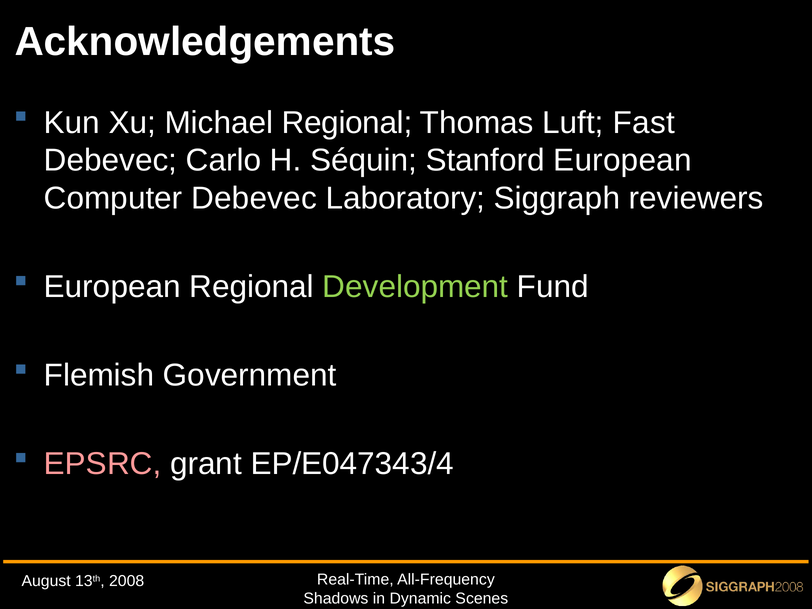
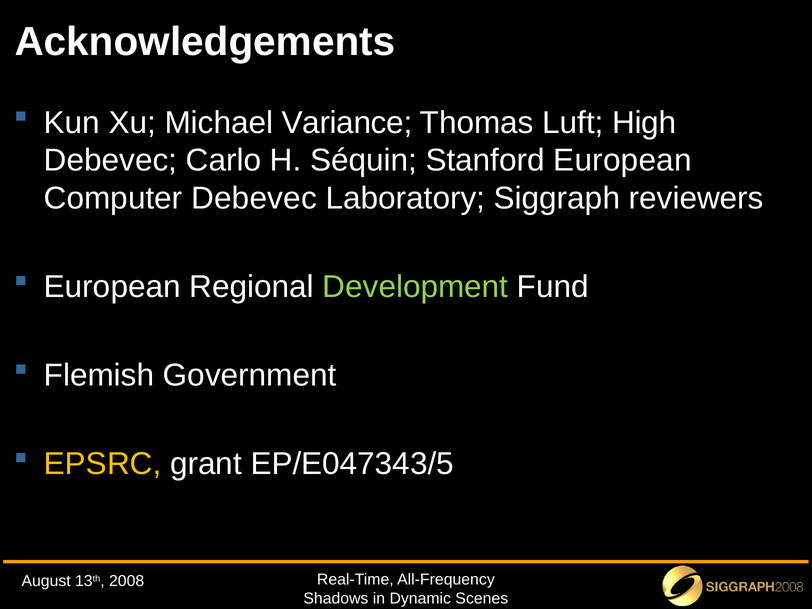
Michael Regional: Regional -> Variance
Fast: Fast -> High
EPSRC colour: pink -> yellow
EP/E047343/4: EP/E047343/4 -> EP/E047343/5
